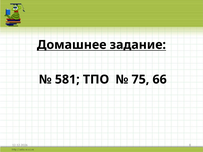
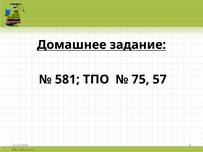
66: 66 -> 57
